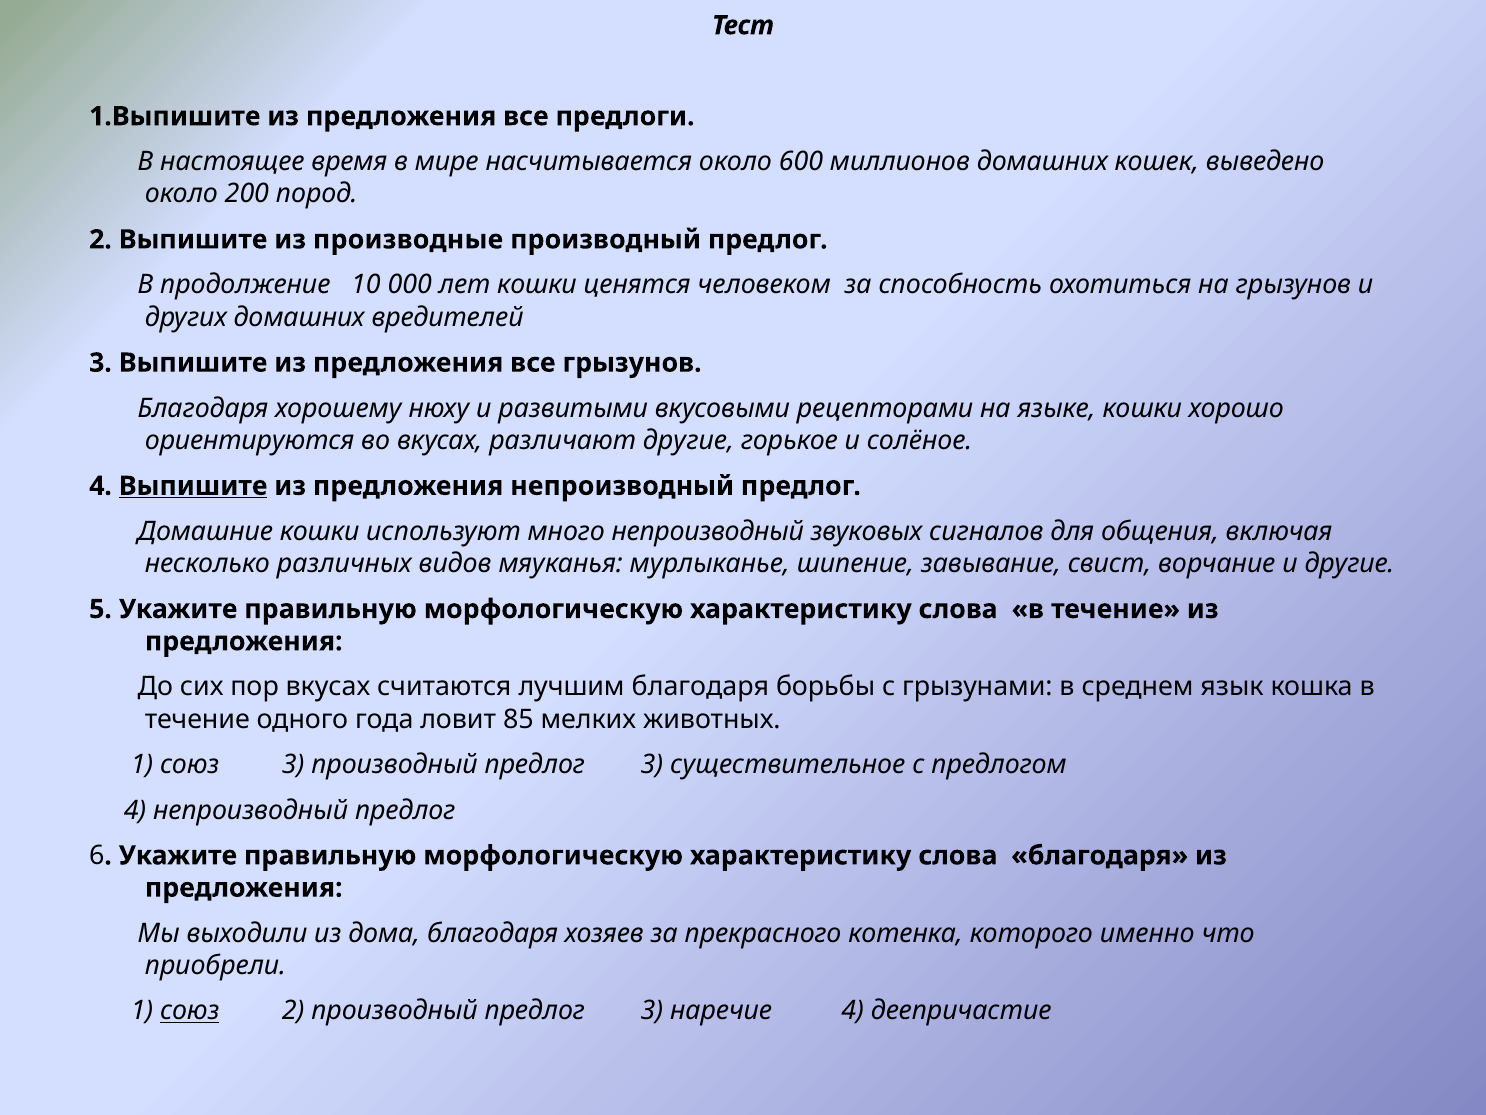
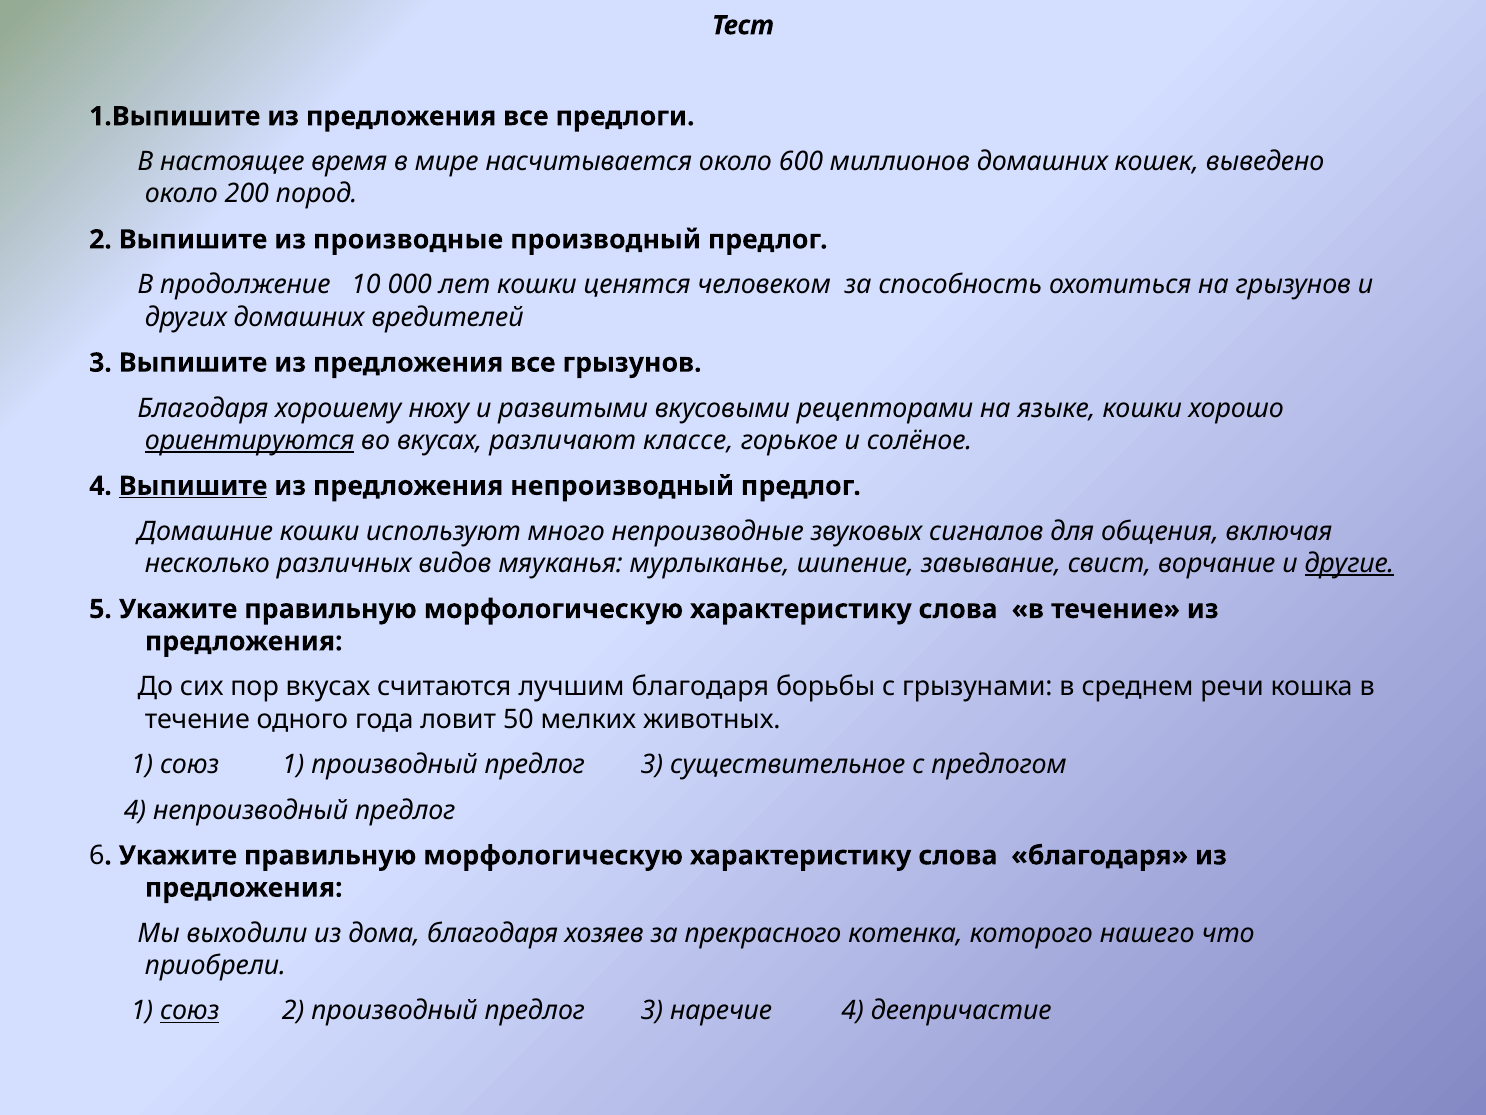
ориентируются underline: none -> present
различают другие: другие -> классе
много непроизводный: непроизводный -> непроизводные
другие at (1349, 563) underline: none -> present
язык: язык -> речи
85: 85 -> 50
союз 3: 3 -> 1
именно: именно -> нашего
